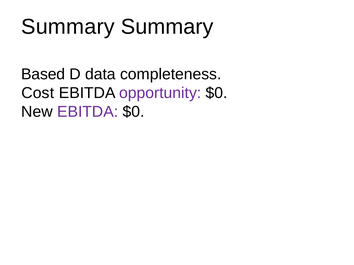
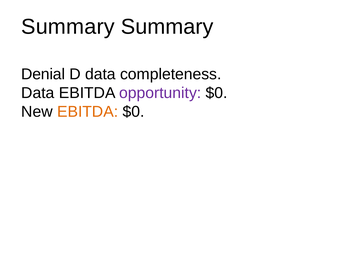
Based: Based -> Denial
Cost at (38, 93): Cost -> Data
EBITDA at (88, 112) colour: purple -> orange
